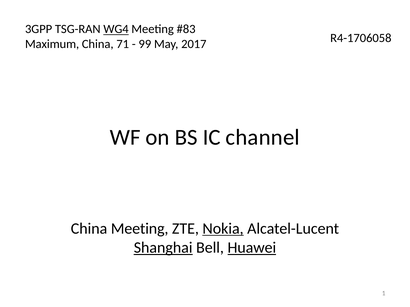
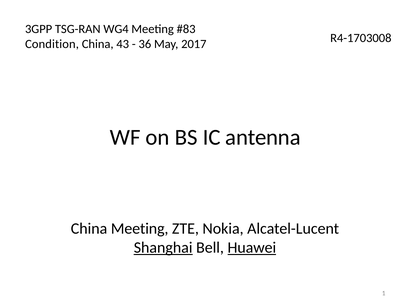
WG4 underline: present -> none
Maximum: Maximum -> Condition
71: 71 -> 43
99: 99 -> 36
R4-1706058: R4-1706058 -> R4-1703008
channel: channel -> antenna
Nokia underline: present -> none
